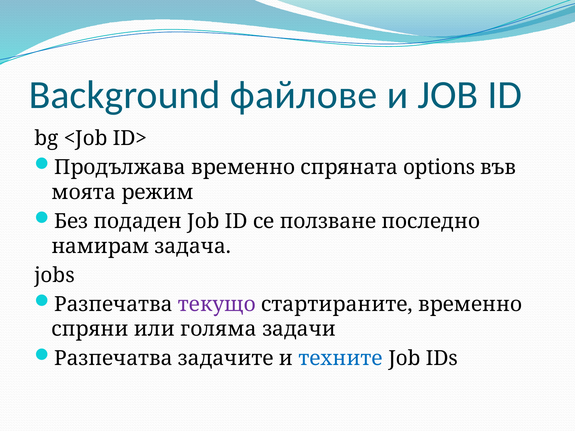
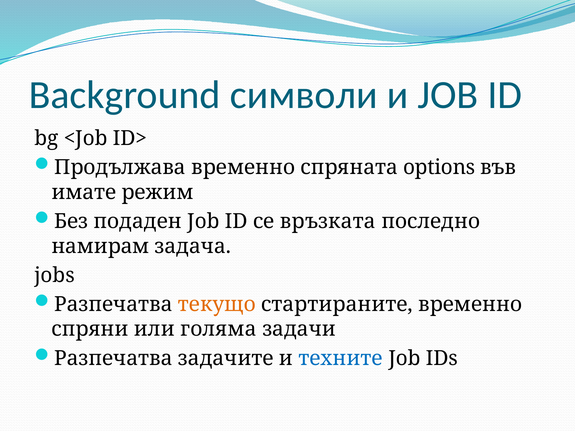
файлове: файлове -> символи
моята: моята -> имате
ползване: ползване -> връзката
текущо colour: purple -> orange
